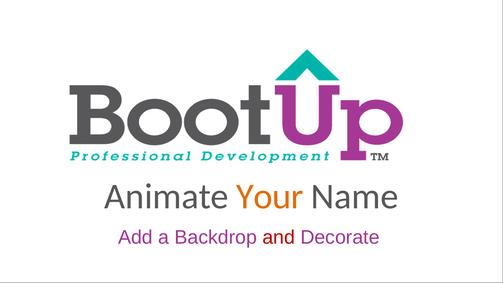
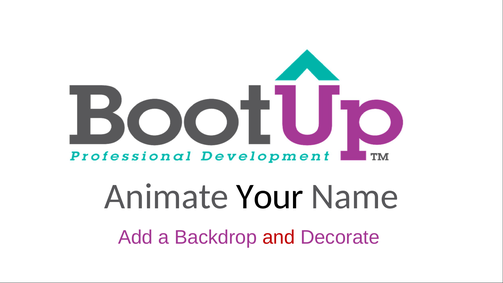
Your colour: orange -> black
